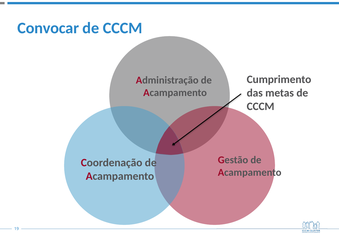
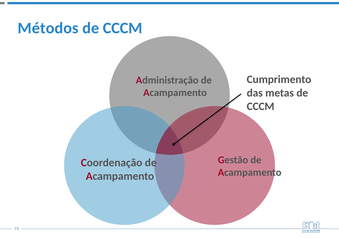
Convocar: Convocar -> Métodos
